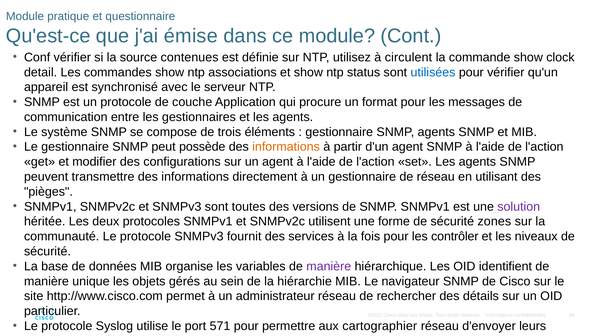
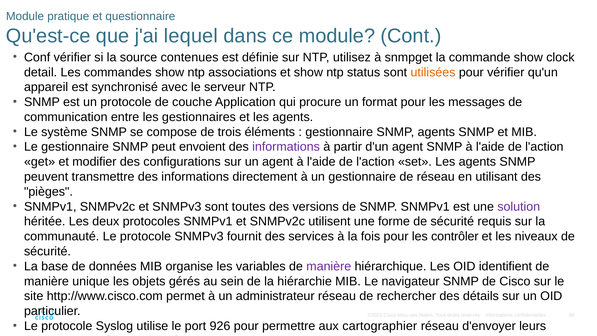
émise: émise -> lequel
circulent: circulent -> snmpget
utilisées colour: blue -> orange
possède: possède -> envoient
informations at (286, 147) colour: orange -> purple
zones: zones -> requis
571: 571 -> 926
